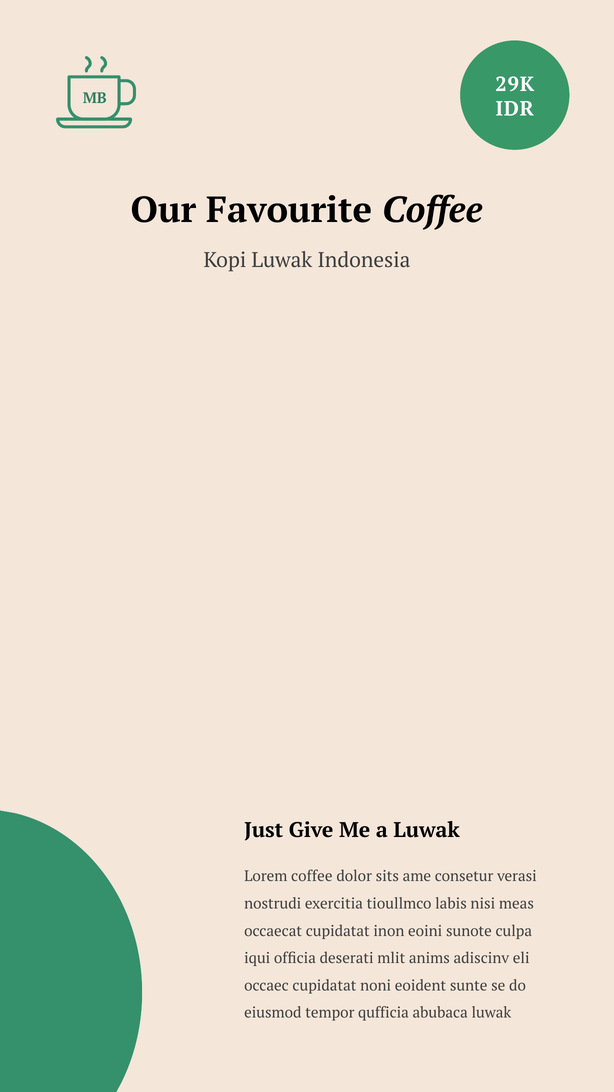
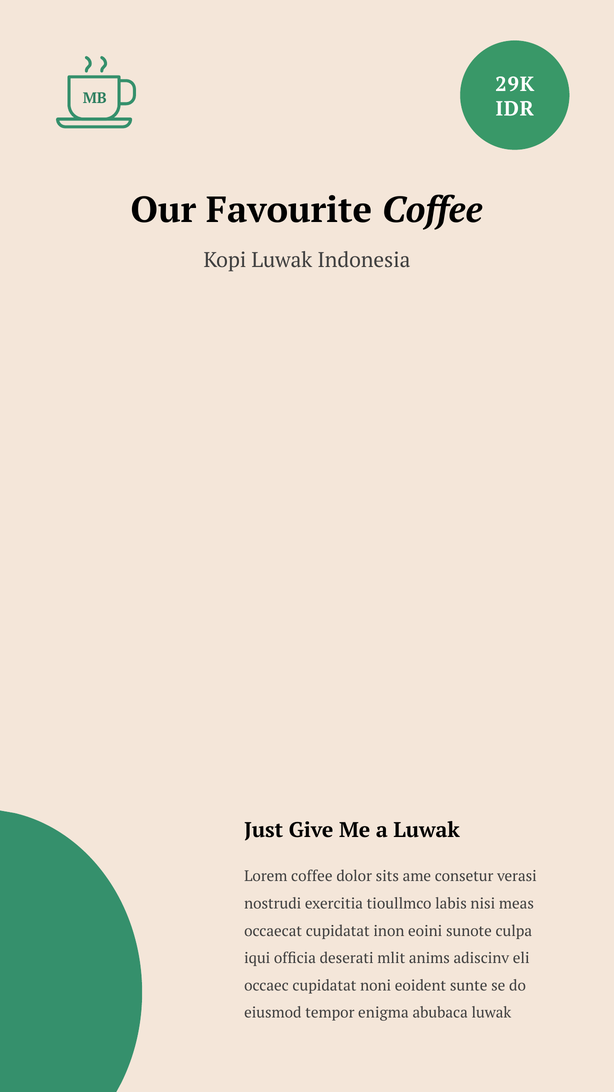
qufficia: qufficia -> enigma
